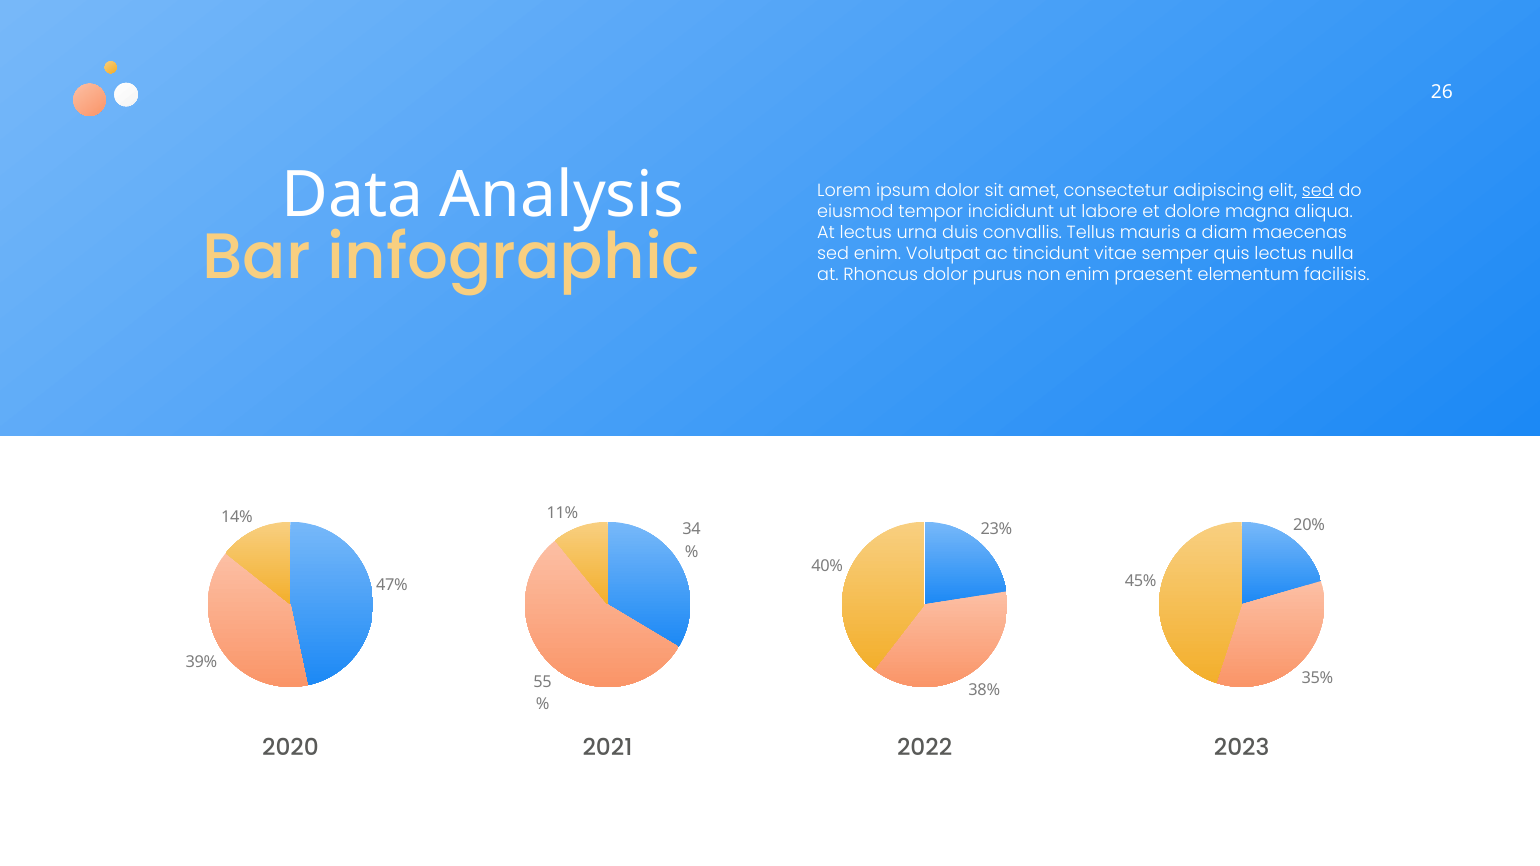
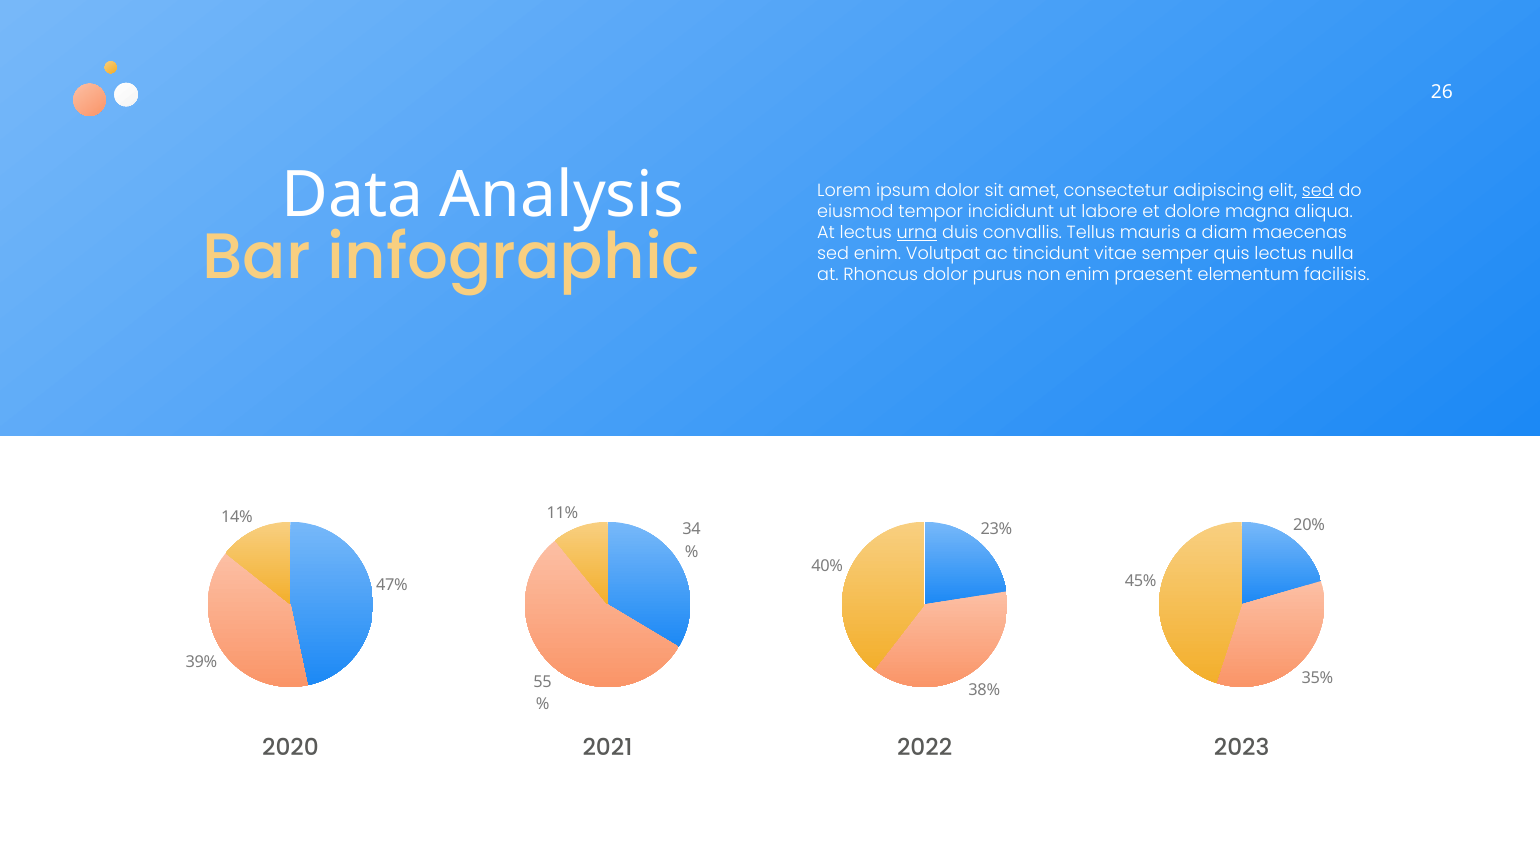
urna underline: none -> present
